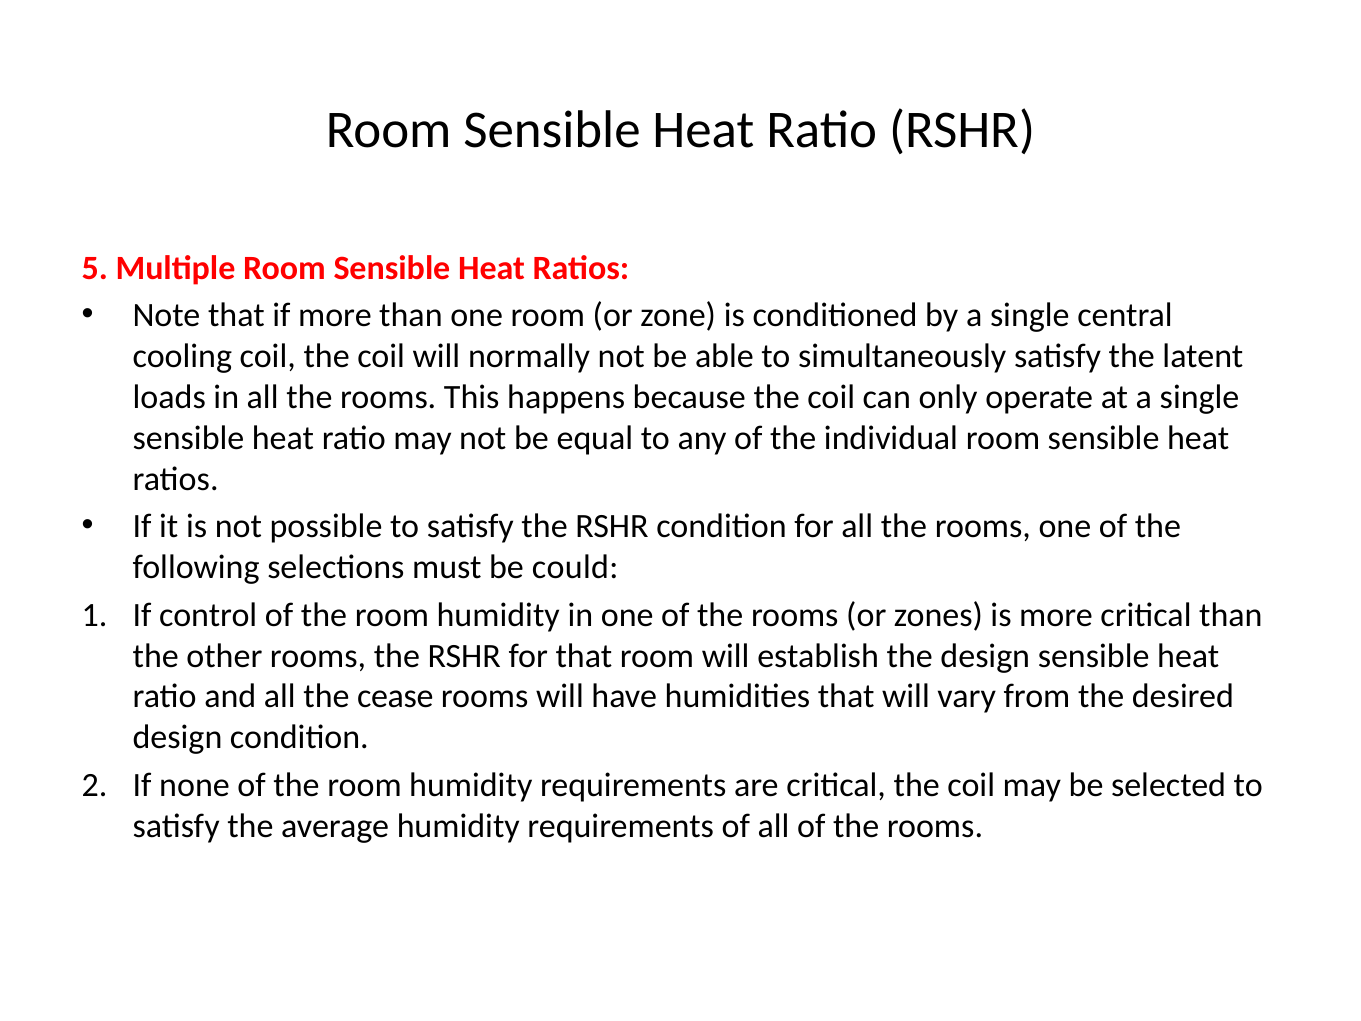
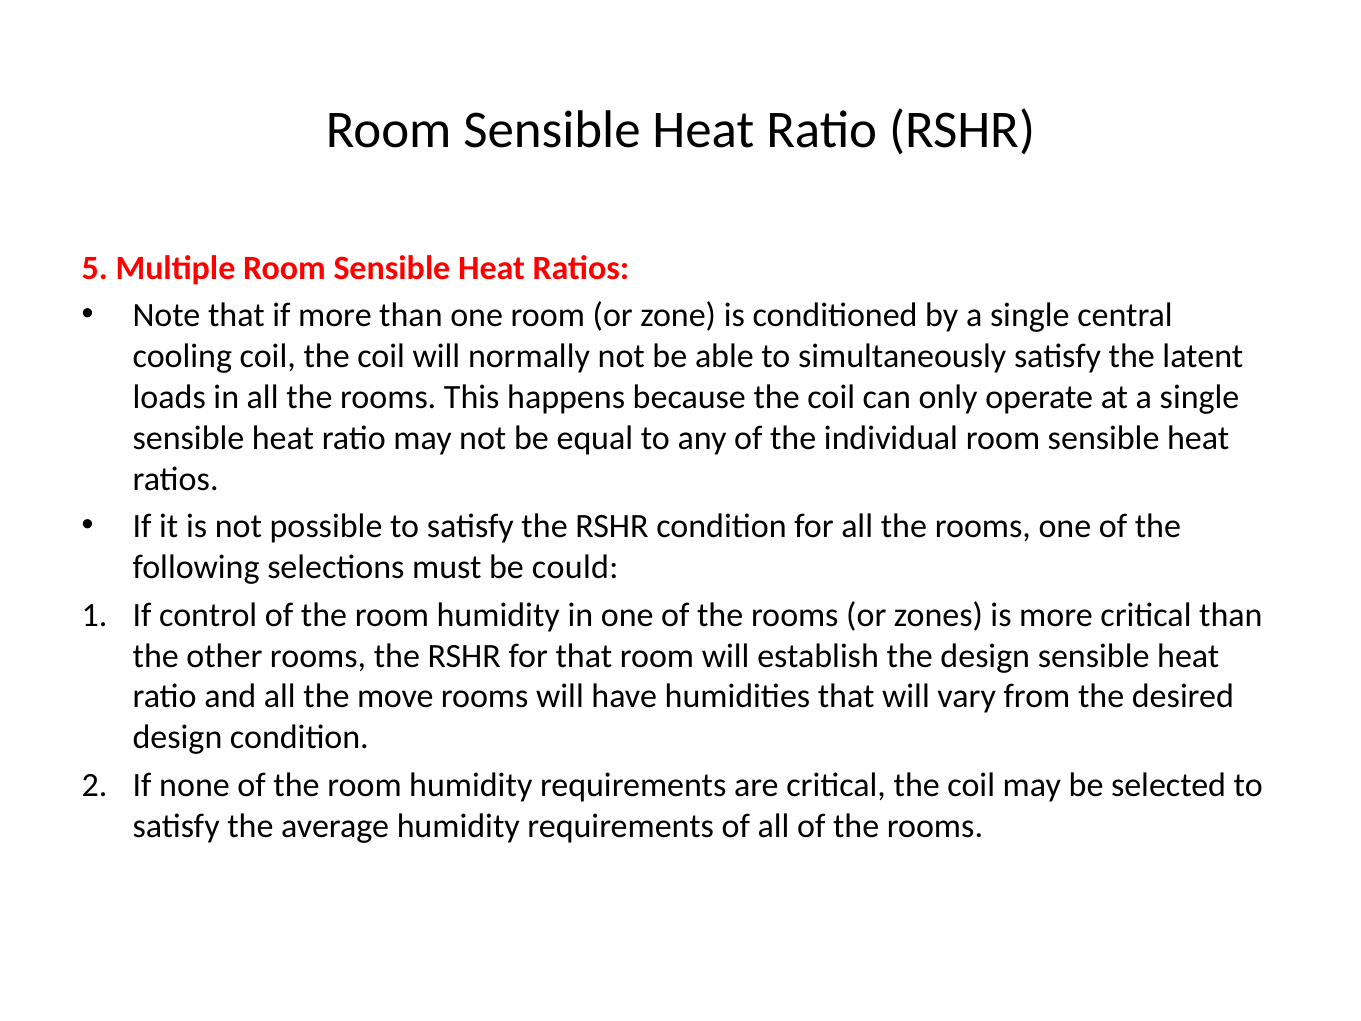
cease: cease -> move
